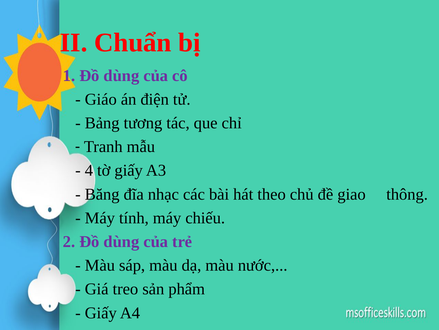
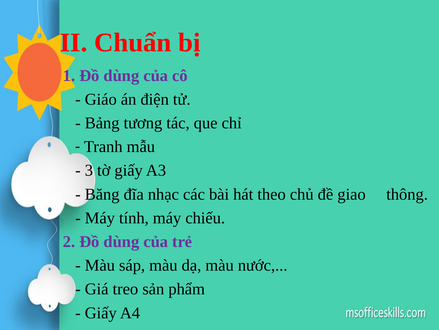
4: 4 -> 3
